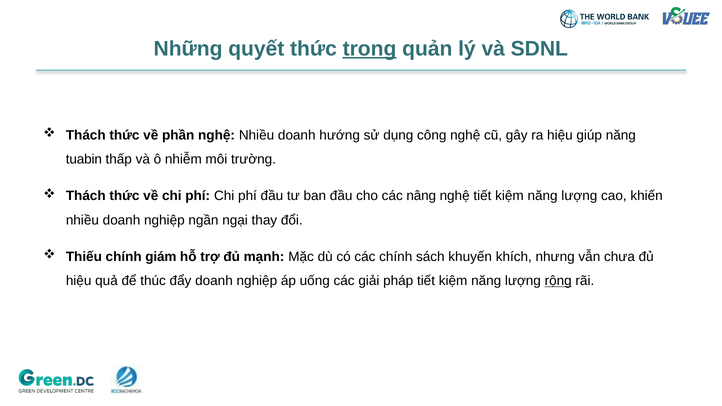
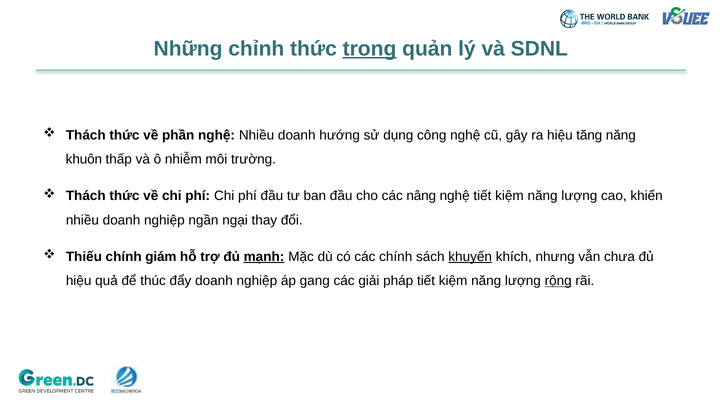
quyết: quyết -> chỉnh
giúp: giúp -> tăng
tuabin: tuabin -> khuôn
mạnh underline: none -> present
khuyến underline: none -> present
uống: uống -> gang
